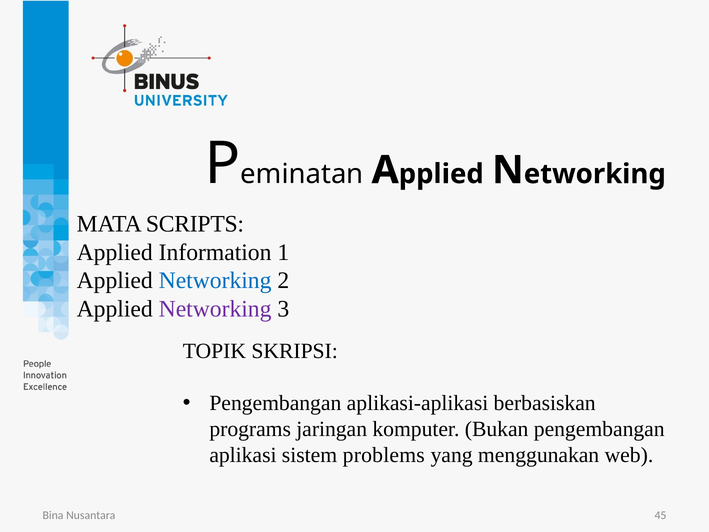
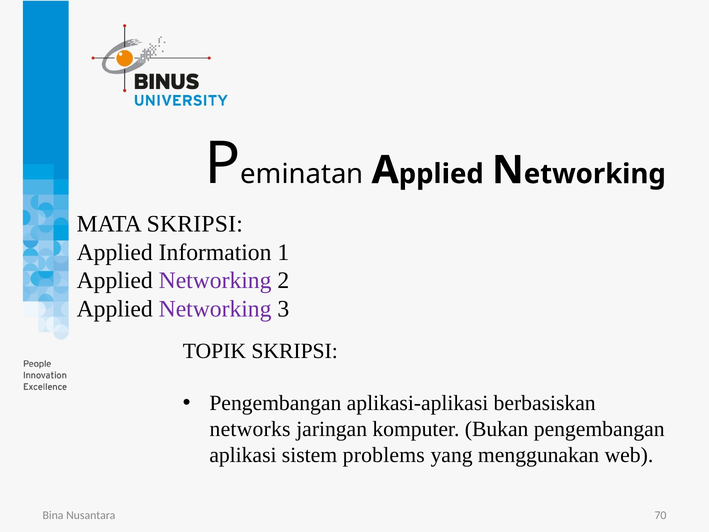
MATA SCRIPTS: SCRIPTS -> SKRIPSI
Networking at (215, 280) colour: blue -> purple
programs: programs -> networks
45: 45 -> 70
